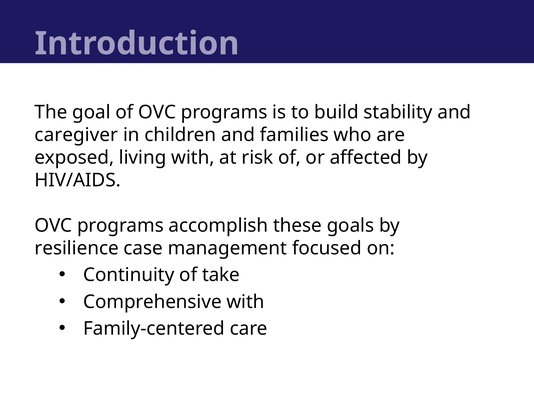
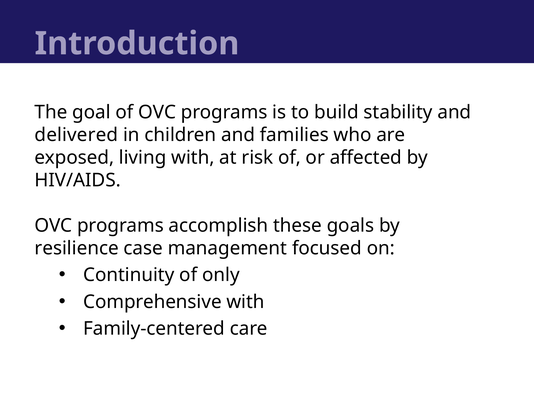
caregiver: caregiver -> delivered
take: take -> only
